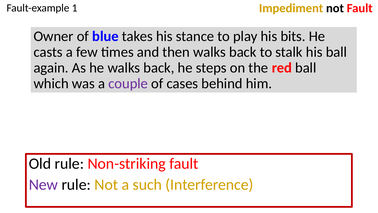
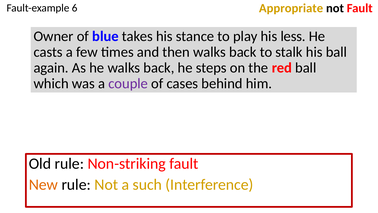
Impediment: Impediment -> Appropriate
1: 1 -> 6
bits: bits -> less
New colour: purple -> orange
